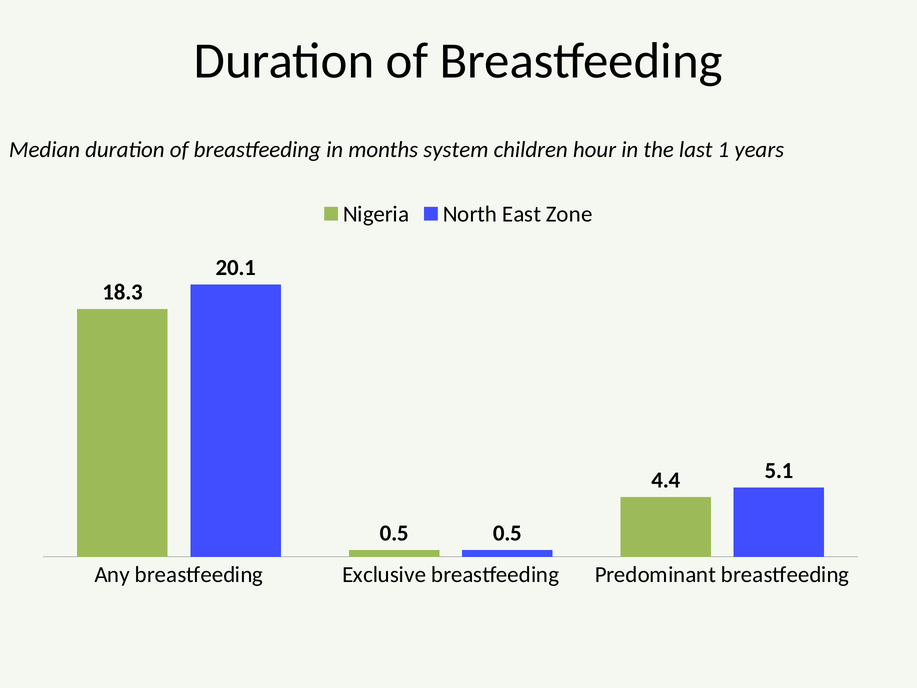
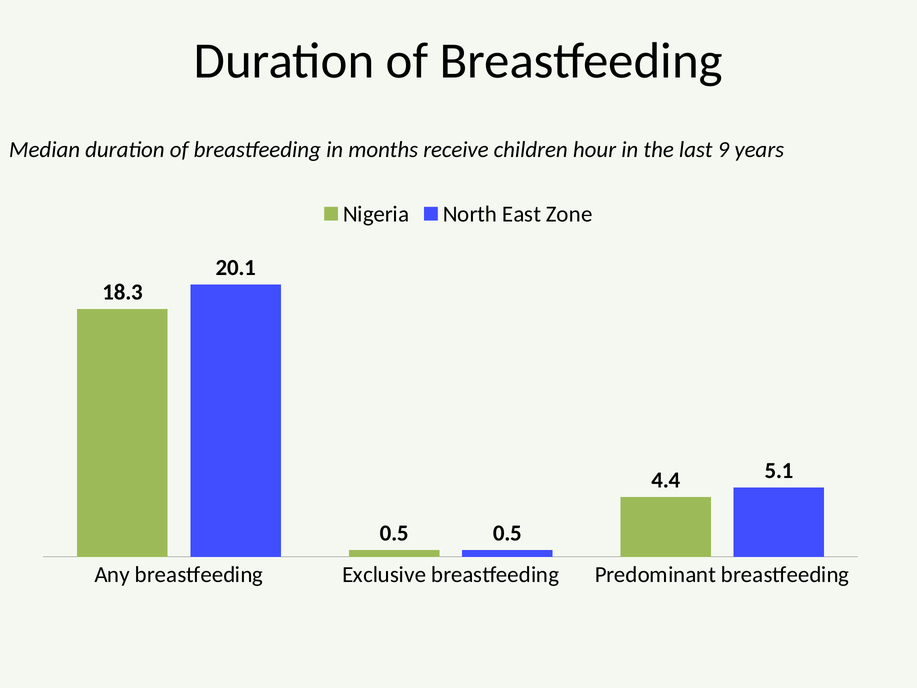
system: system -> receive
1: 1 -> 9
